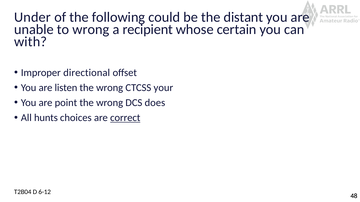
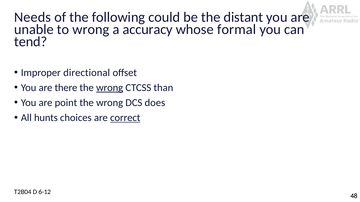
Under: Under -> Needs
recipient: recipient -> accuracy
certain: certain -> formal
with: with -> tend
listen: listen -> there
wrong at (110, 88) underline: none -> present
your: your -> than
